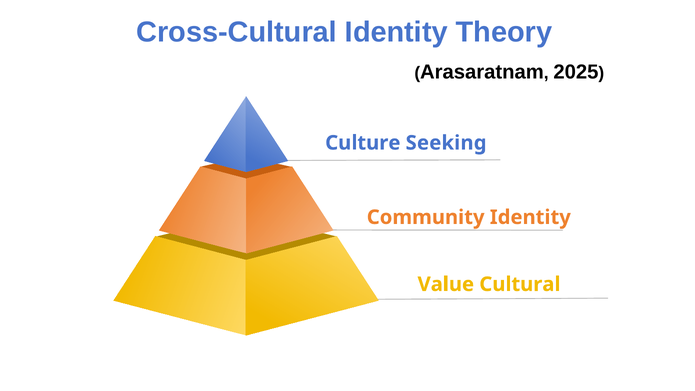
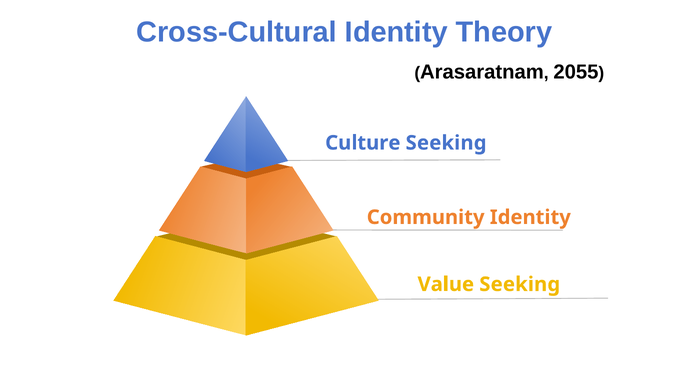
2025: 2025 -> 2055
Value Cultural: Cultural -> Seeking
